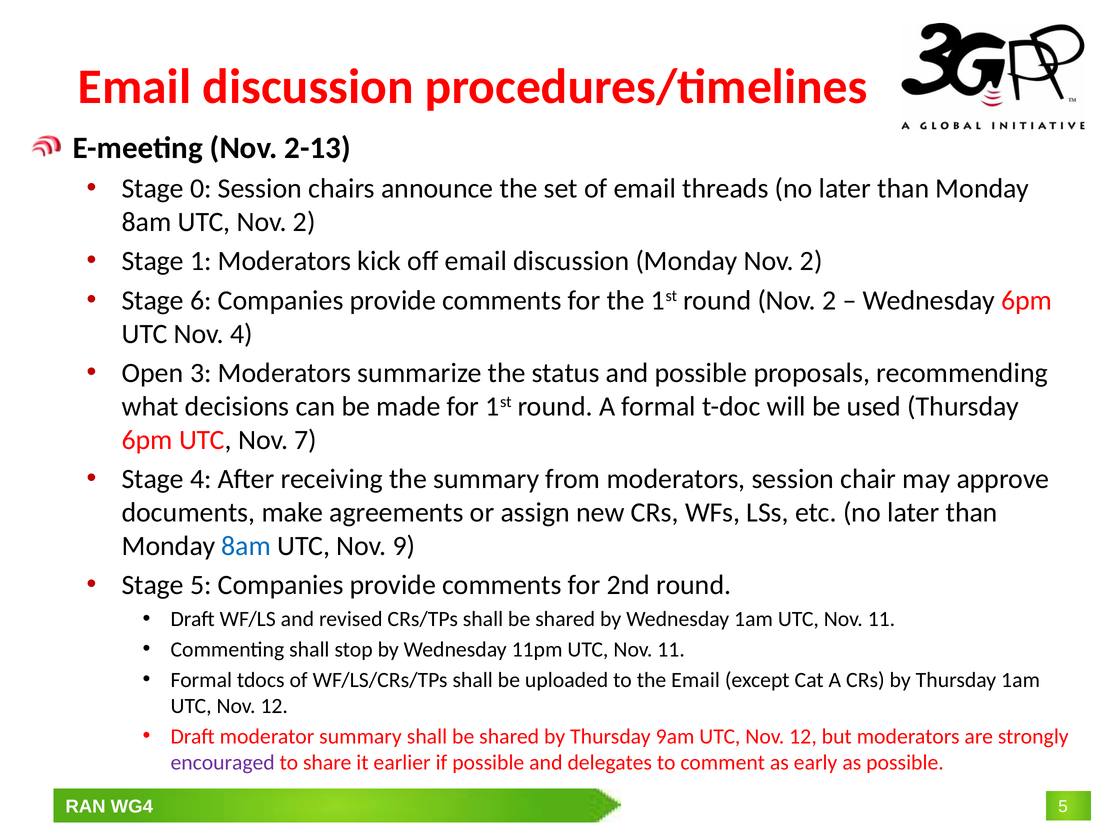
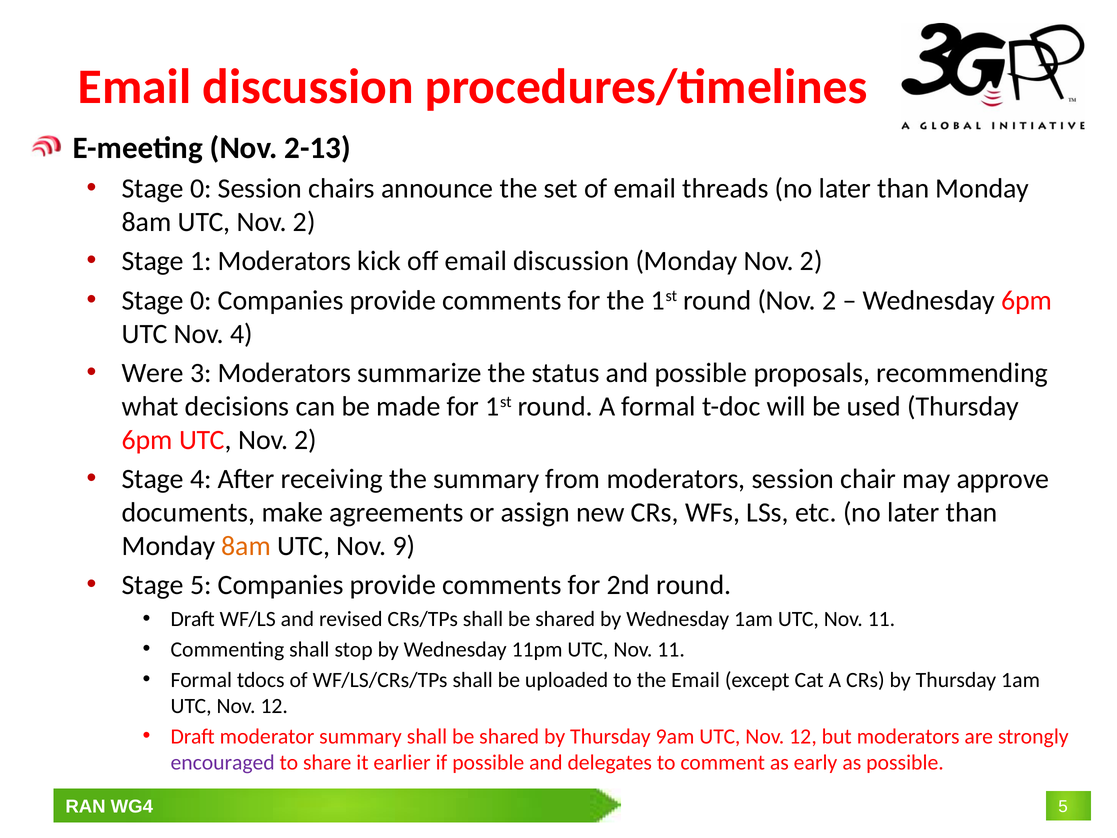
6 at (201, 300): 6 -> 0
Open: Open -> Were
6pm UTC Nov 7: 7 -> 2
8am at (246, 546) colour: blue -> orange
